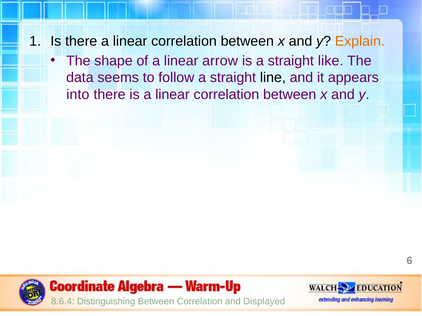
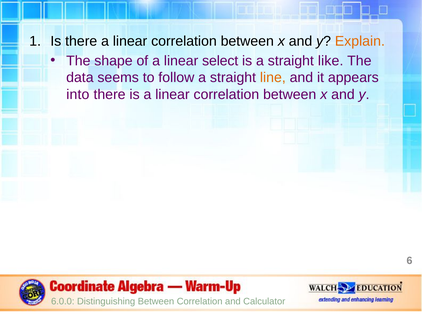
arrow: arrow -> select
line colour: black -> orange
8.6.4: 8.6.4 -> 6.0.0
Displayed: Displayed -> Calculator
